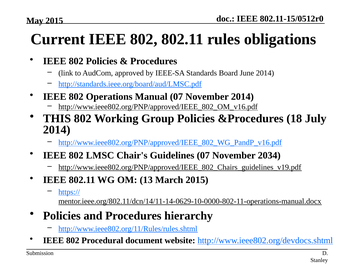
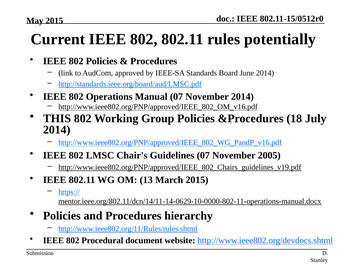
obligations: obligations -> potentially
2034: 2034 -> 2005
